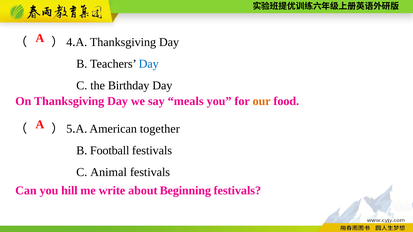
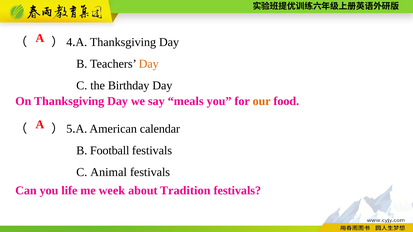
Day at (149, 64) colour: blue -> orange
together: together -> calendar
hill: hill -> life
write: write -> week
Beginning: Beginning -> Tradition
